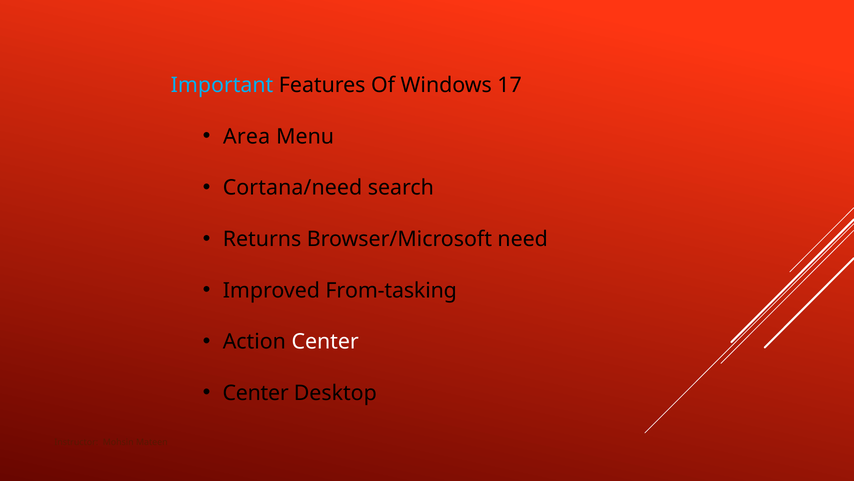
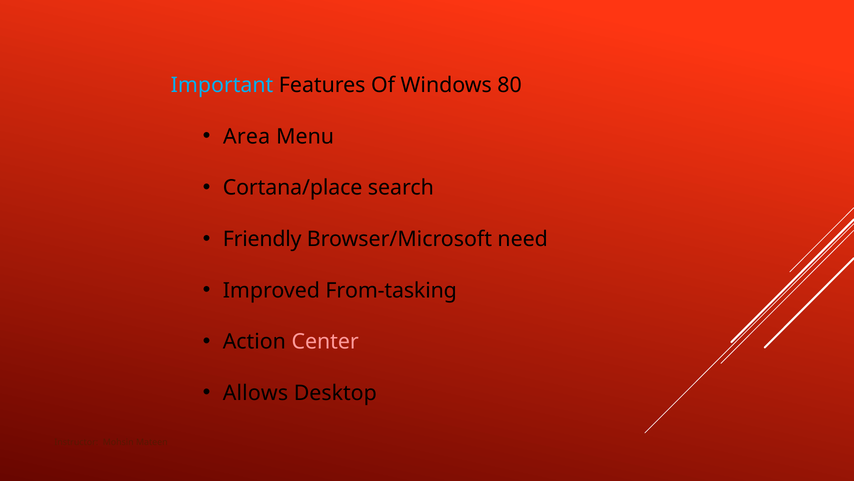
17: 17 -> 80
Cortana/need: Cortana/need -> Cortana/place
Returns: Returns -> Friendly
Center at (325, 341) colour: white -> pink
Center at (256, 393): Center -> Allows
